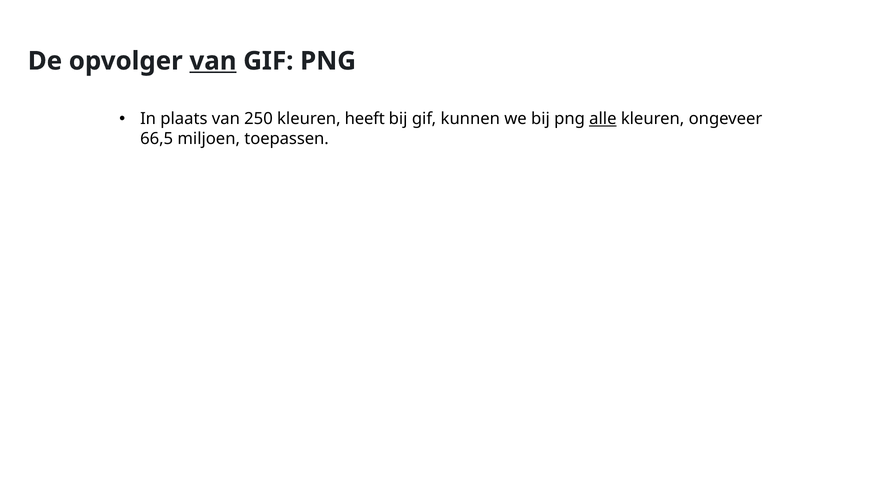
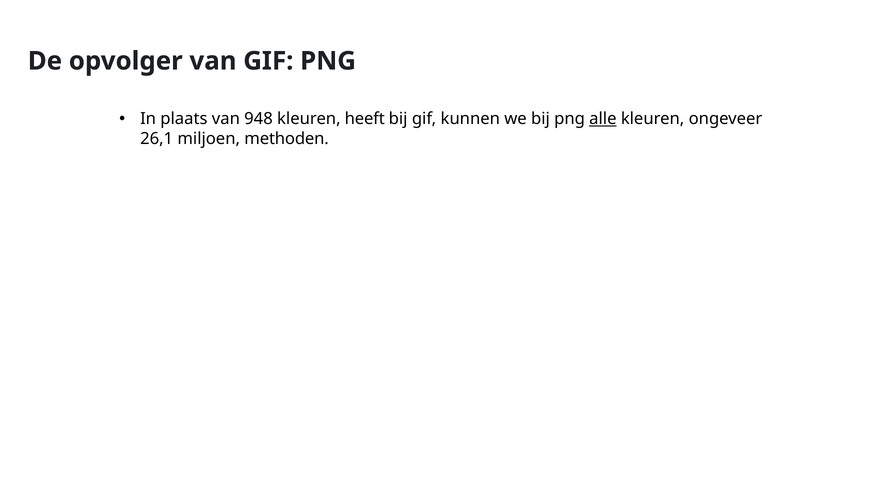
van at (213, 61) underline: present -> none
250: 250 -> 948
66,5: 66,5 -> 26,1
toepassen: toepassen -> methoden
